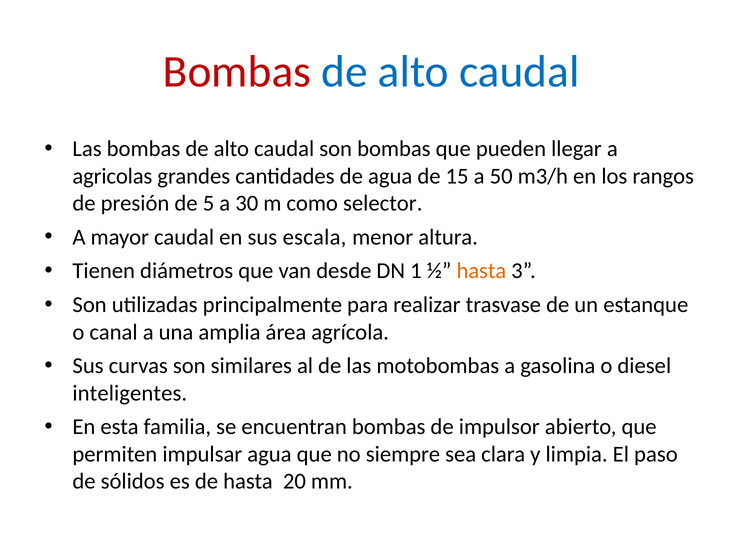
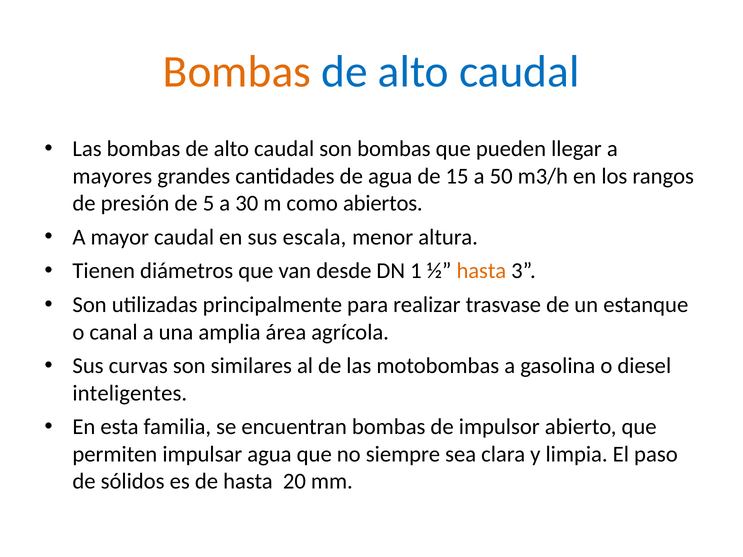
Bombas at (237, 72) colour: red -> orange
agricolas: agricolas -> mayores
selector: selector -> abiertos
